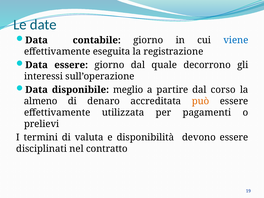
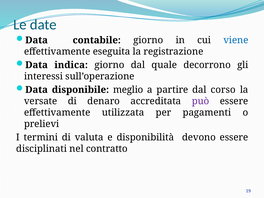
Data essere: essere -> indica
almeno: almeno -> versate
può colour: orange -> purple
